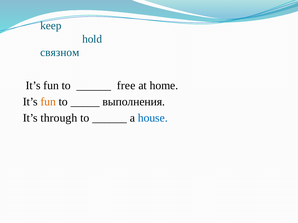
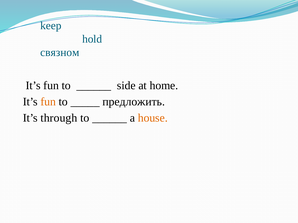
free: free -> side
выполнения: выполнения -> предложить
house colour: blue -> orange
